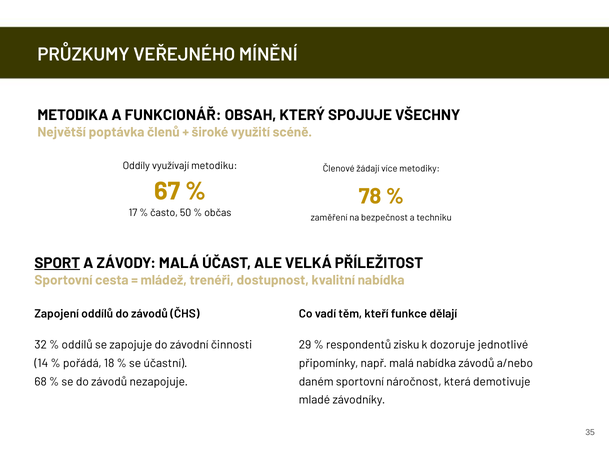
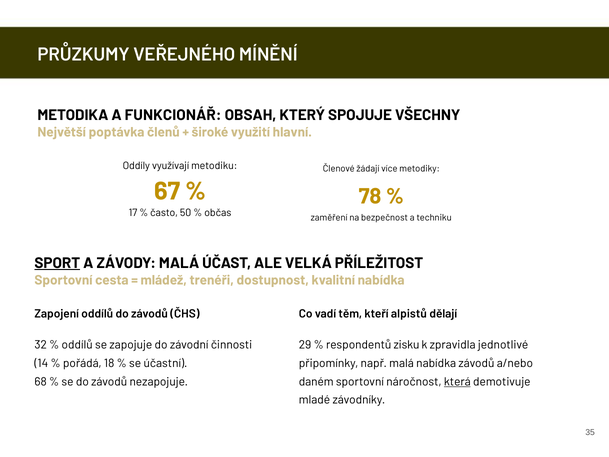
scéně: scéně -> hlavní
funkce: funkce -> alpistů
dozoruje: dozoruje -> zpravidla
která underline: none -> present
